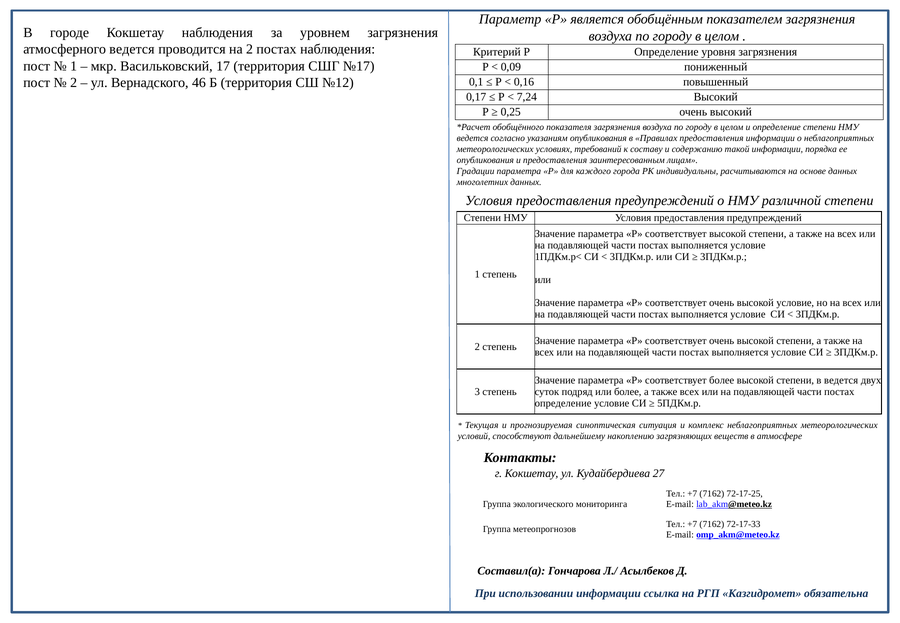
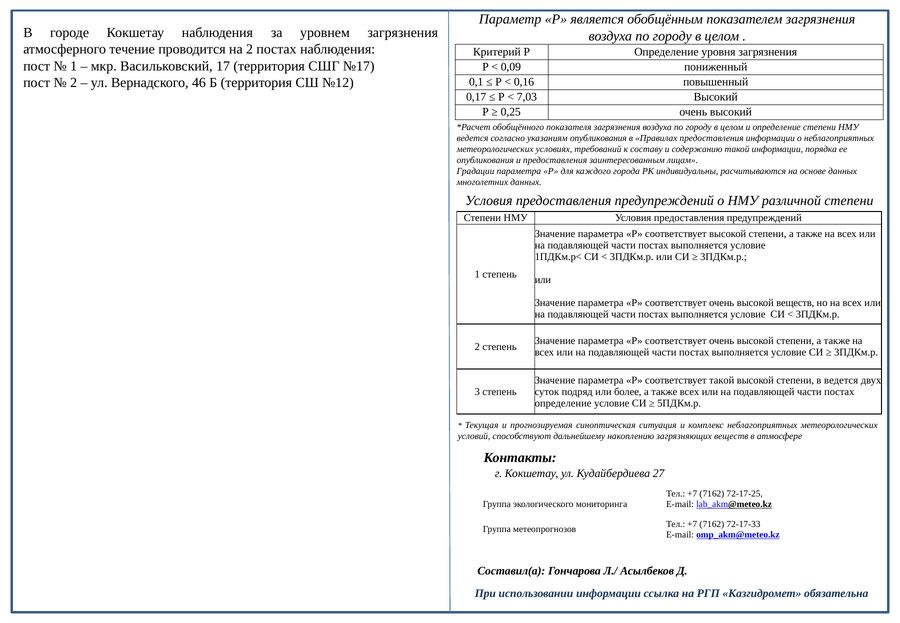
атмосферного ведется: ведется -> течение
7,24: 7,24 -> 7,03
высокой условие: условие -> веществ
соответствует более: более -> такой
